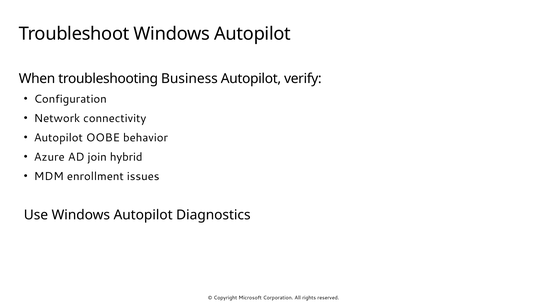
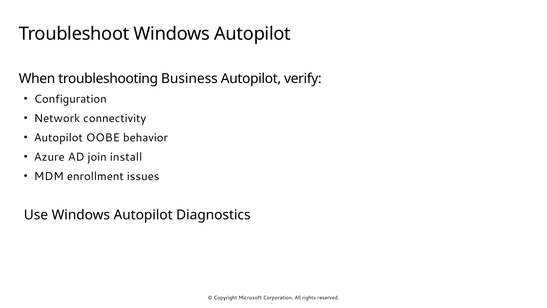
hybrid: hybrid -> install
